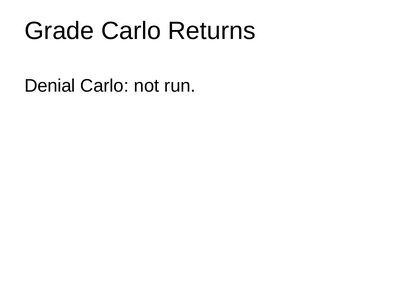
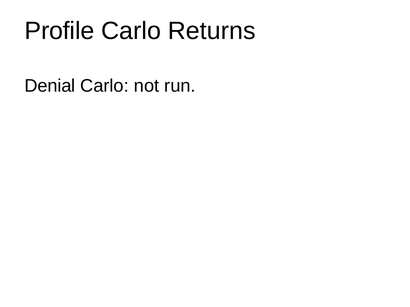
Grade: Grade -> Profile
